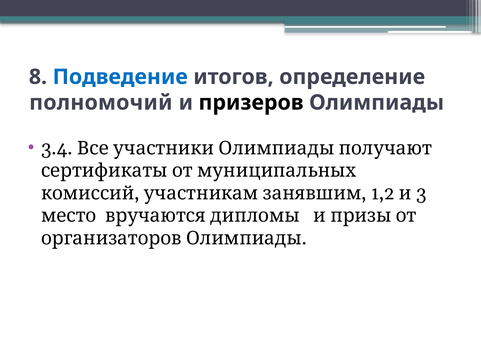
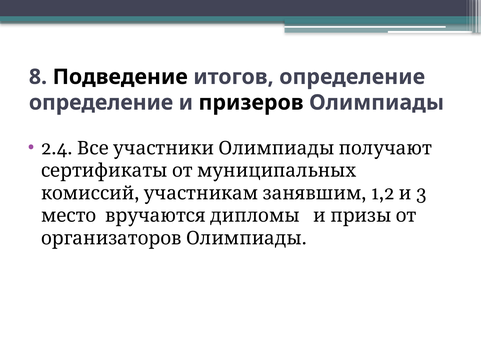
Подведение colour: blue -> black
полномочий at (101, 102): полномочий -> определение
3.4: 3.4 -> 2.4
